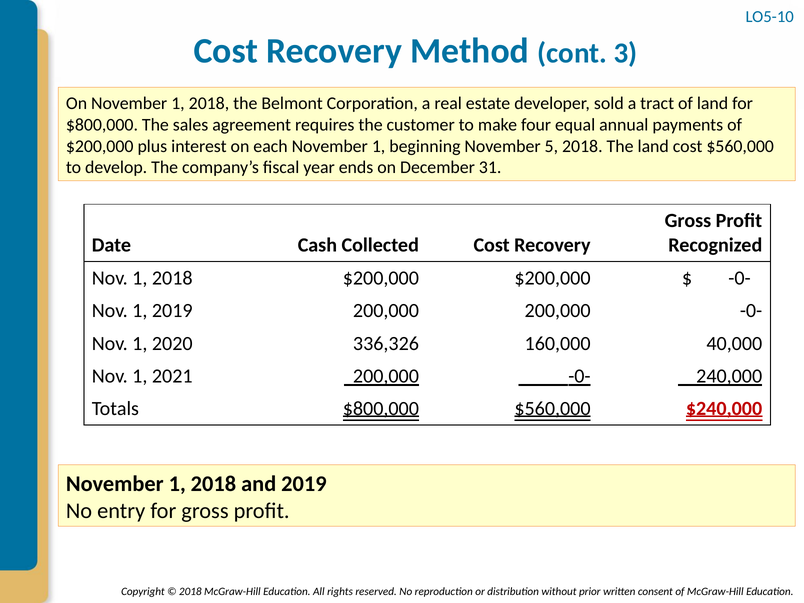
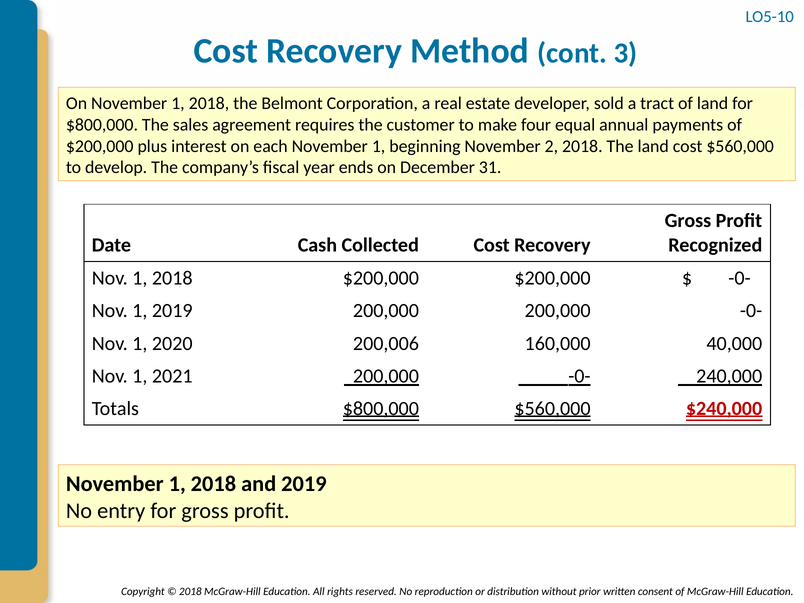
5: 5 -> 2
336,326: 336,326 -> 200,006
